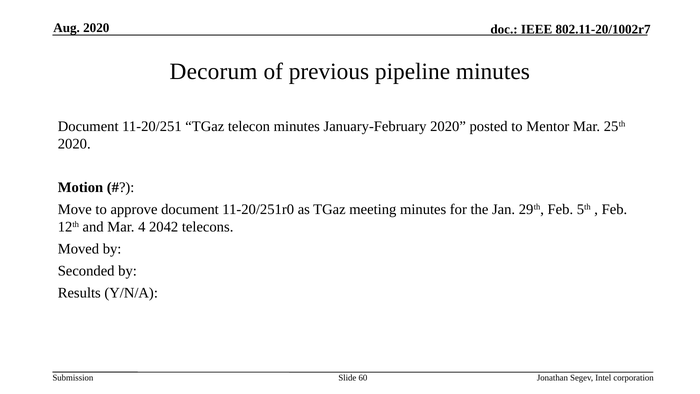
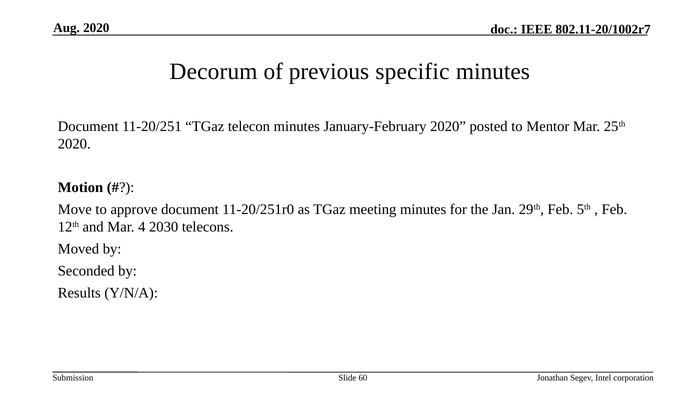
pipeline: pipeline -> specific
2042: 2042 -> 2030
